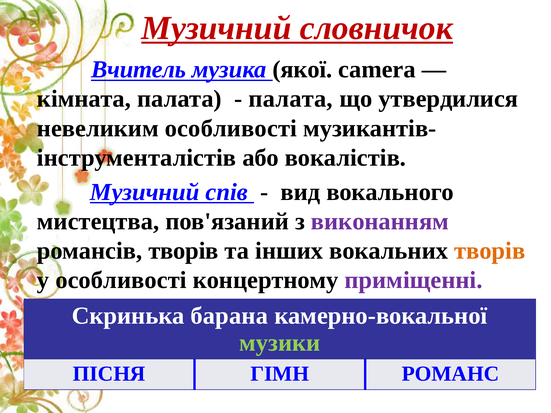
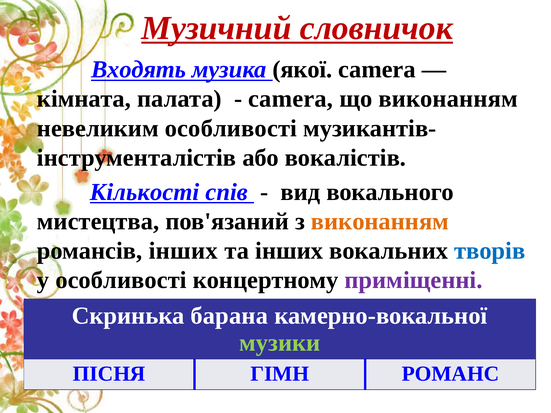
Вчитель: Вчитель -> Входять
палата at (291, 99): палата -> camera
що утвердилися: утвердилися -> виконанням
Музичний at (145, 192): Музичний -> Кількості
виконанням at (380, 221) colour: purple -> orange
романсів творів: творів -> інших
творів at (490, 251) colour: orange -> blue
